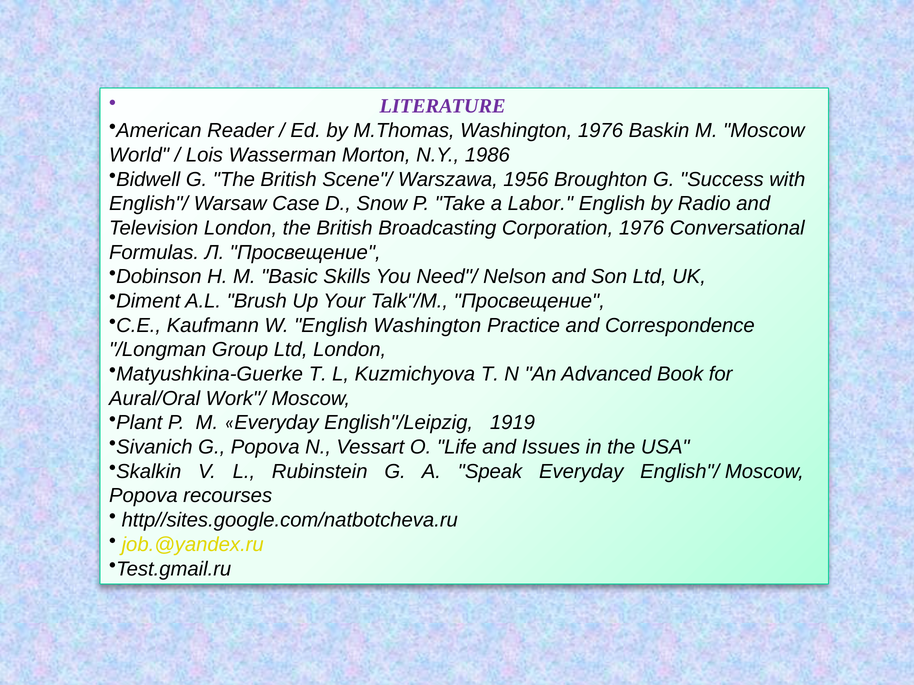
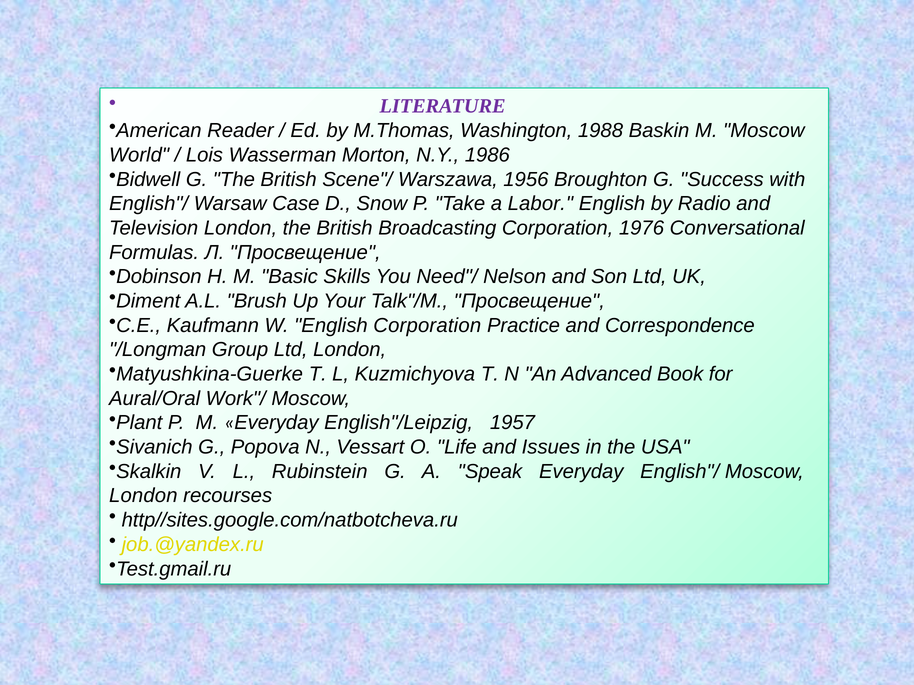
Washington 1976: 1976 -> 1988
English Washington: Washington -> Corporation
1919: 1919 -> 1957
Popova at (143, 496): Popova -> London
